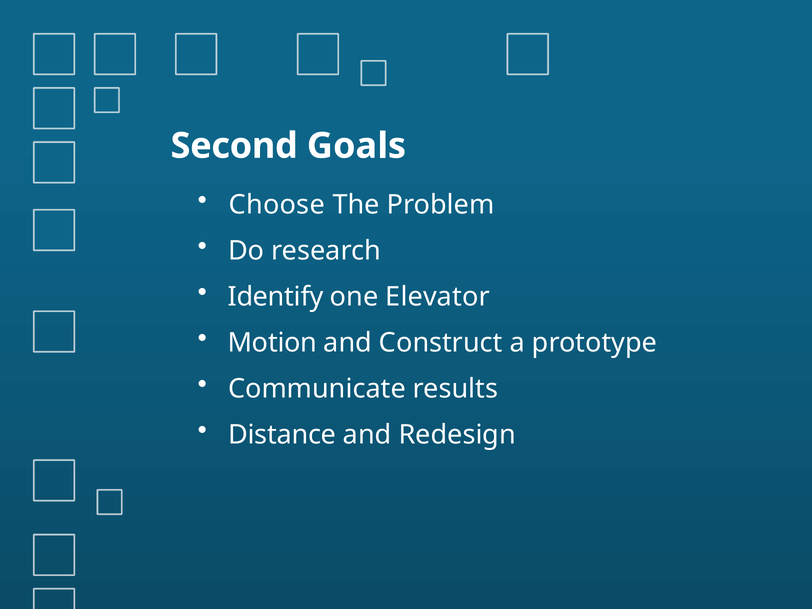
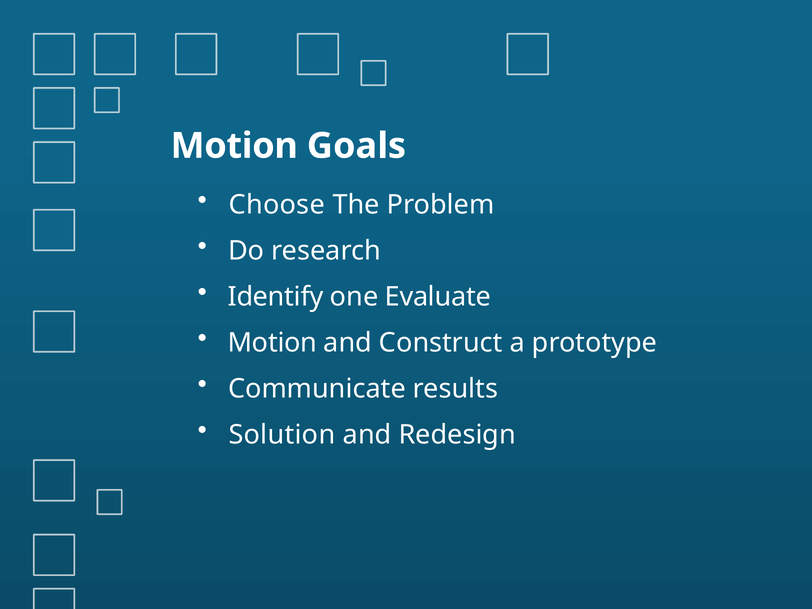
Second at (234, 146): Second -> Motion
Elevator: Elevator -> Evaluate
Distance: Distance -> Solution
